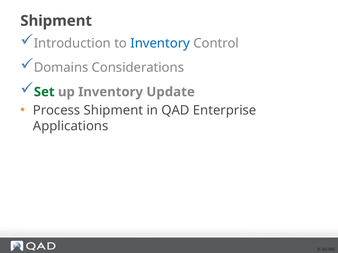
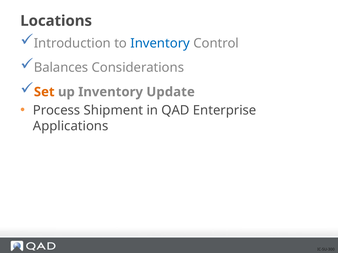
Shipment at (56, 21): Shipment -> Locations
Domains: Domains -> Balances
Set colour: green -> orange
